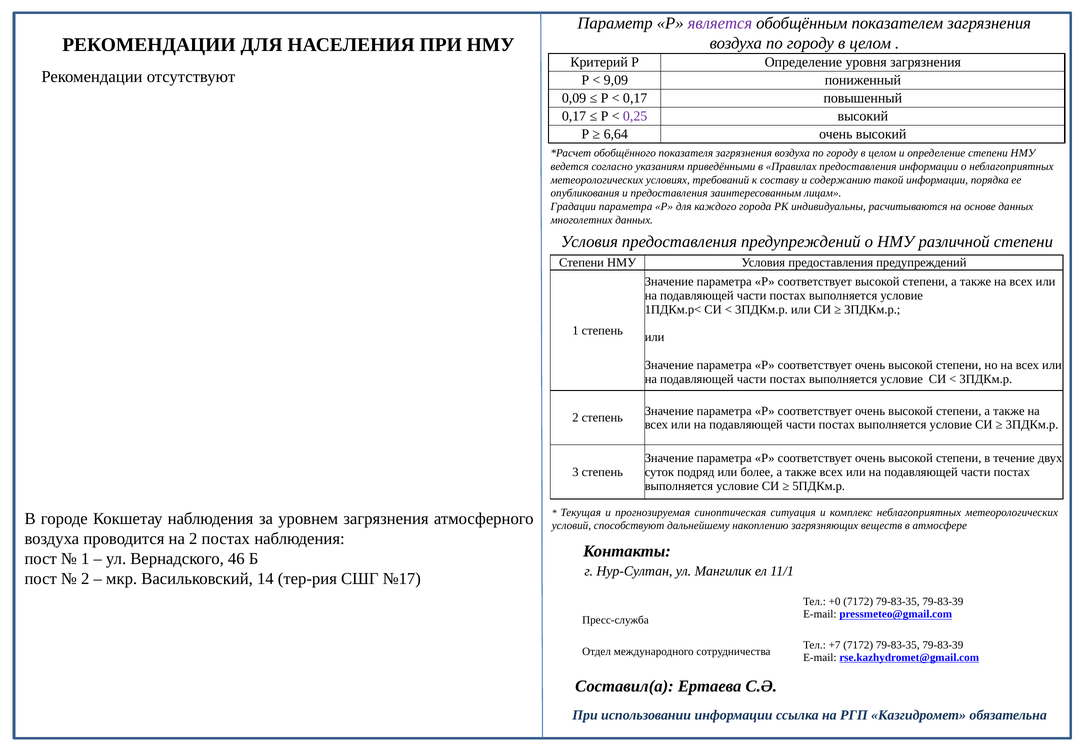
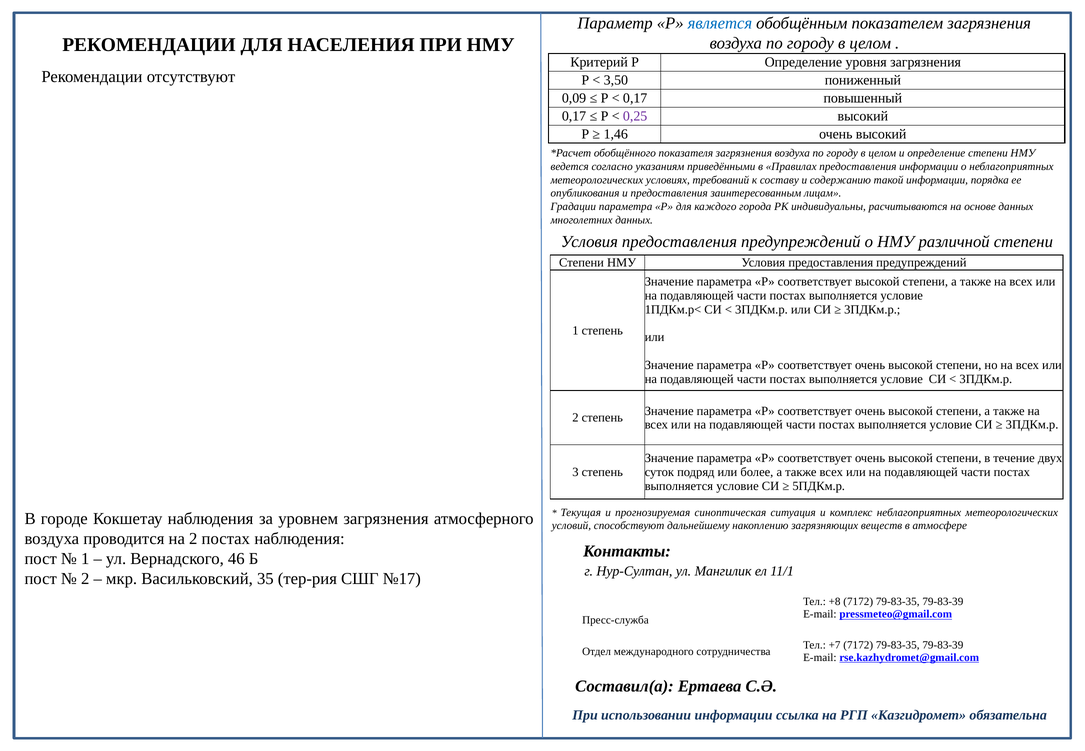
является colour: purple -> blue
9,09: 9,09 -> 3,50
6,64: 6,64 -> 1,46
14: 14 -> 35
+0: +0 -> +8
